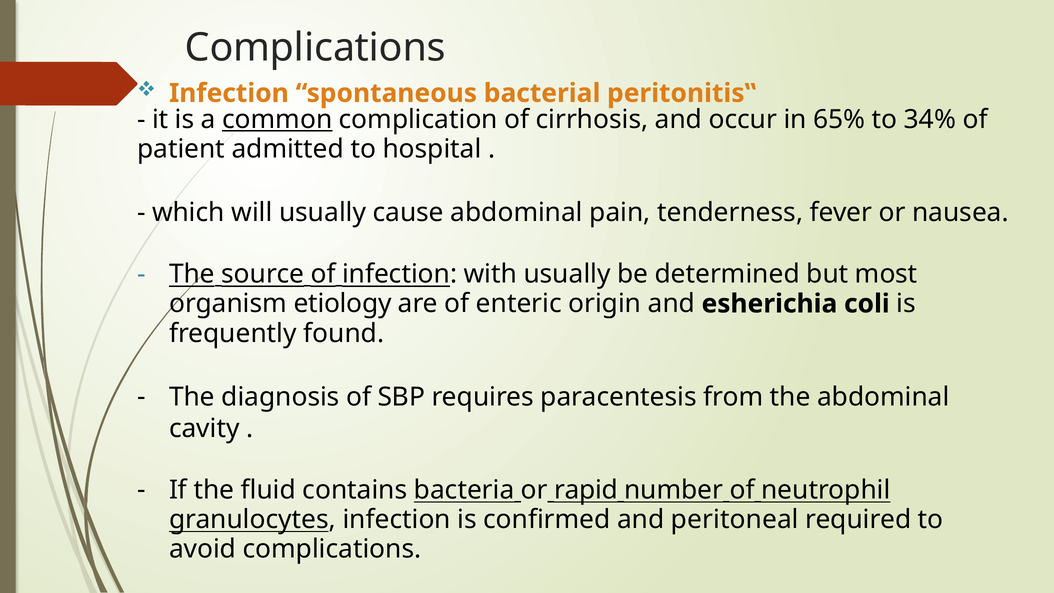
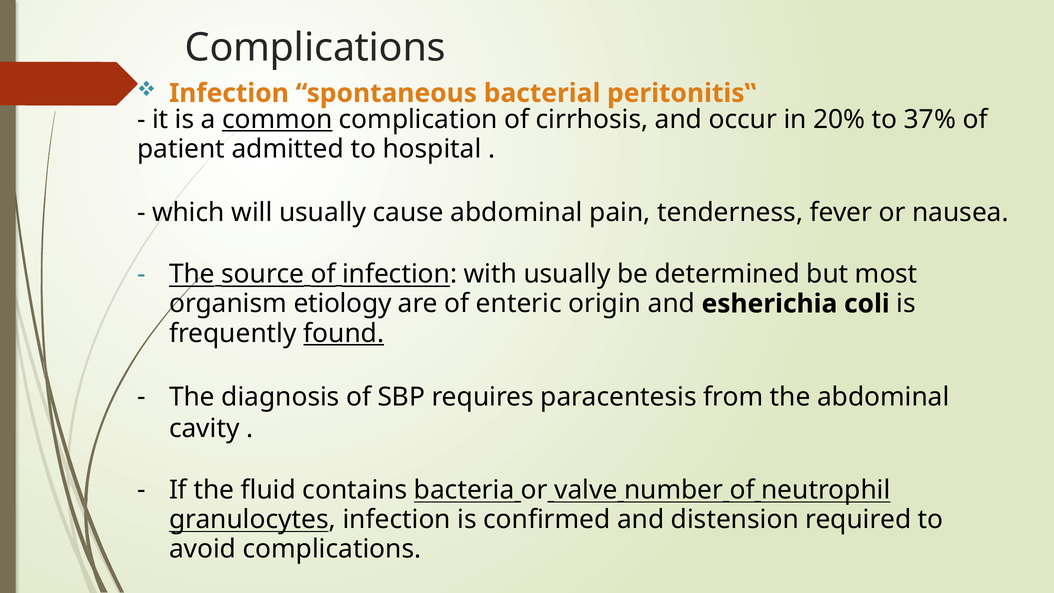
65%: 65% -> 20%
34%: 34% -> 37%
found underline: none -> present
rapid: rapid -> valve
peritoneal: peritoneal -> distension
